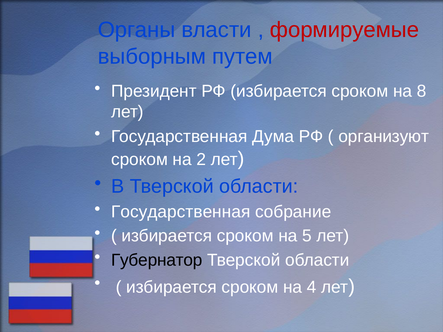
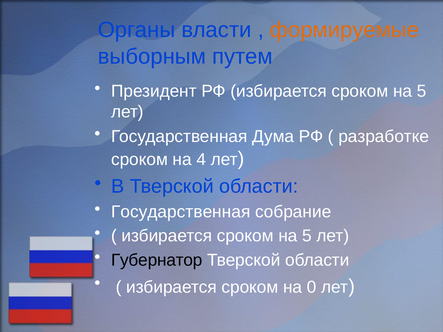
формируемые colour: red -> orange
8 at (422, 91): 8 -> 5
организуют: организуют -> разработке
2: 2 -> 4
4: 4 -> 0
